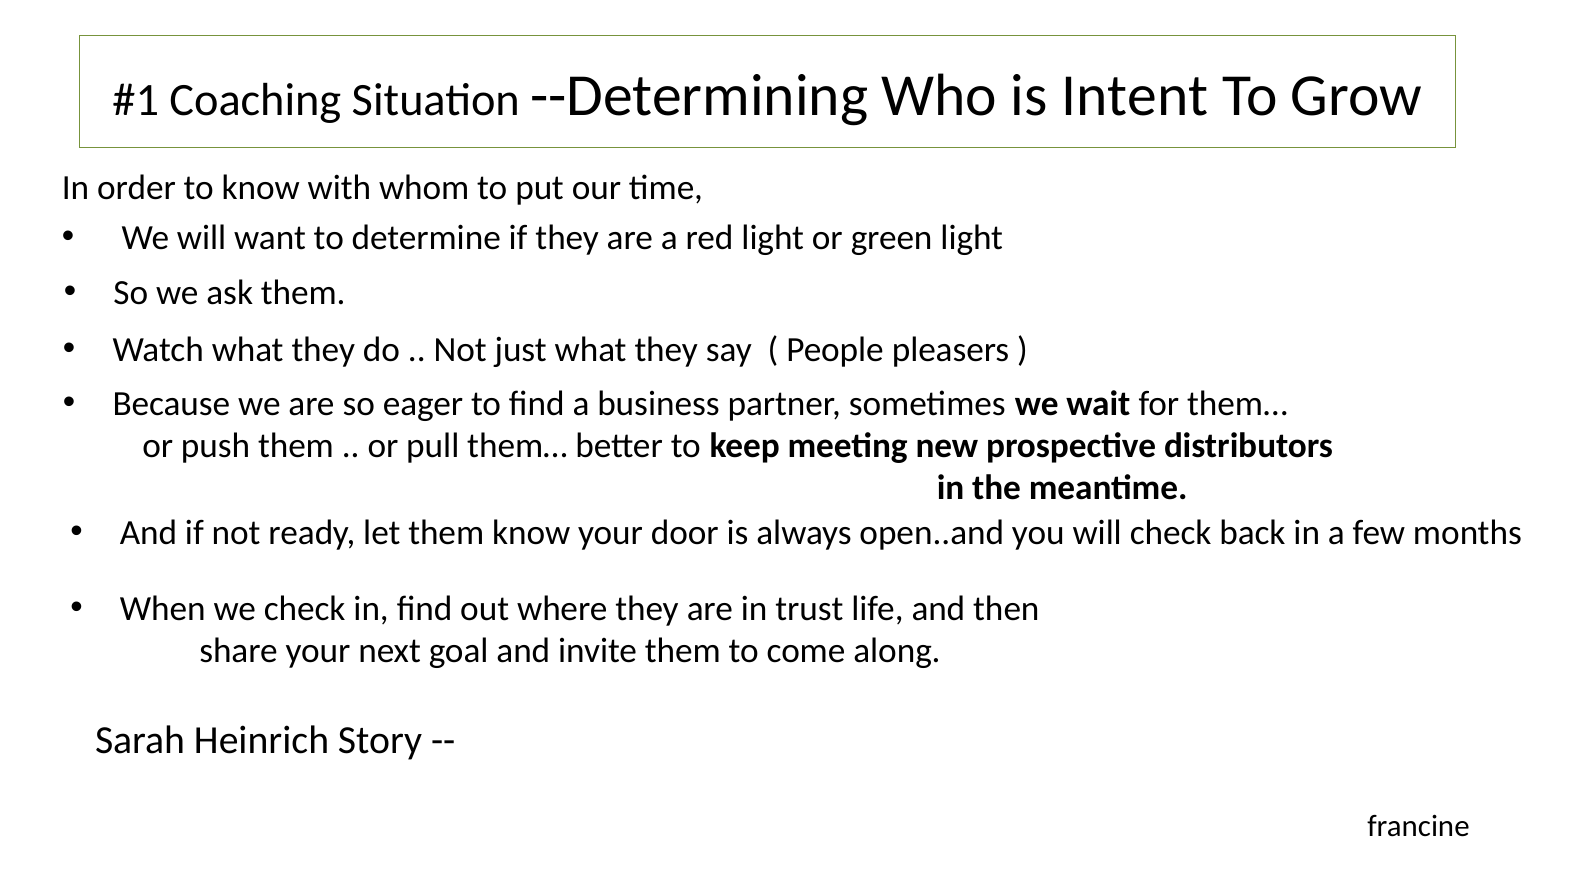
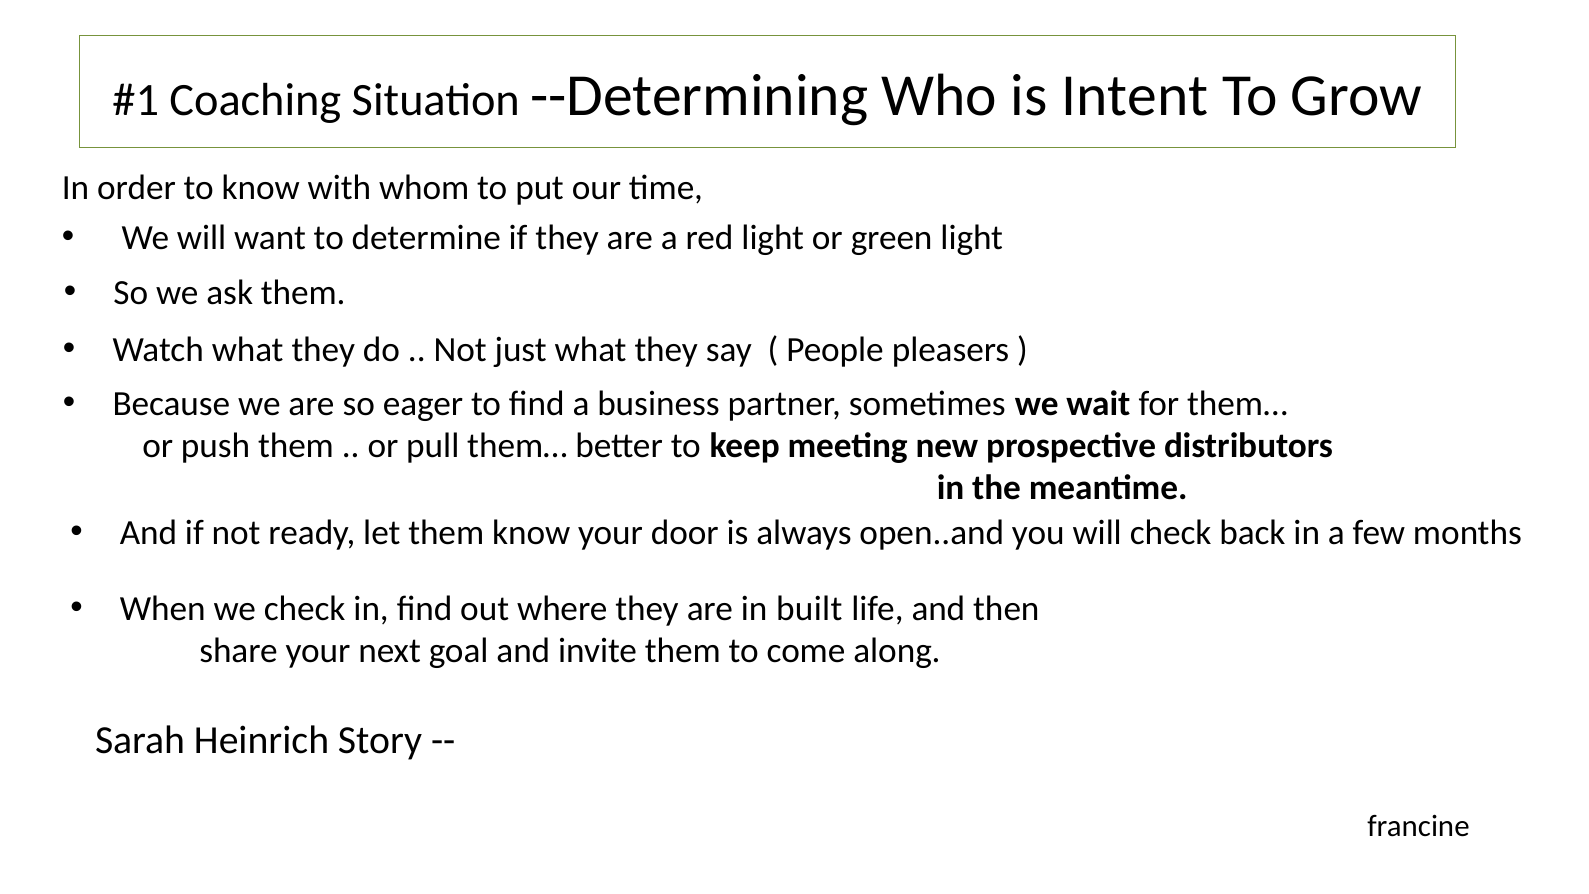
trust: trust -> built
